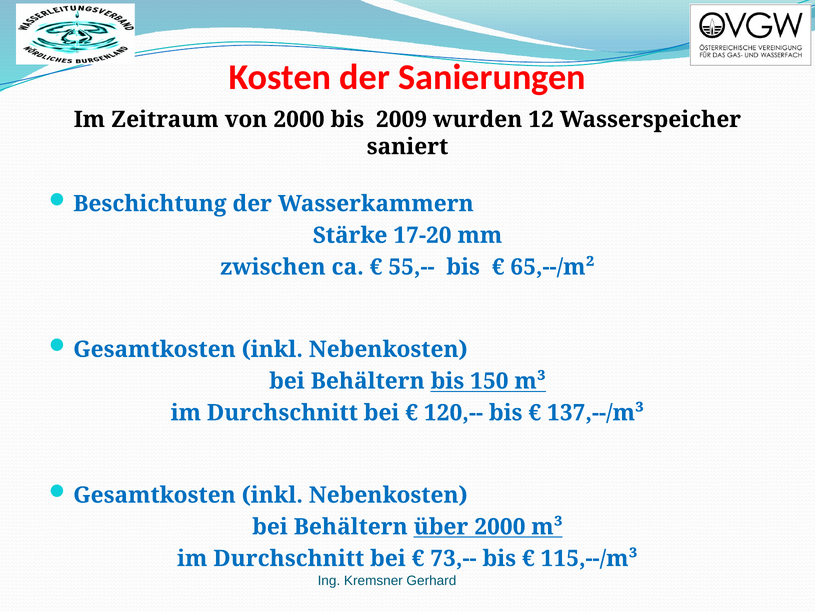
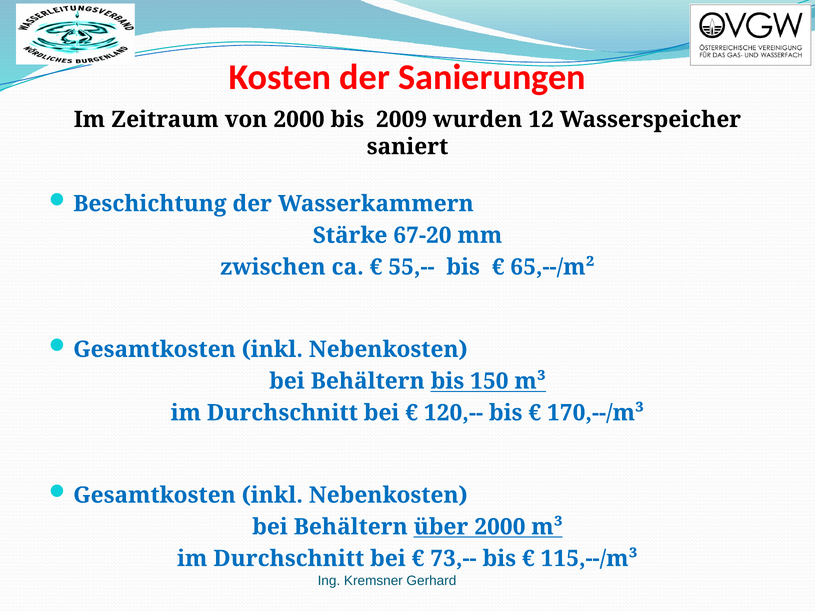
17-20: 17-20 -> 67-20
137,--/m³: 137,--/m³ -> 170,--/m³
